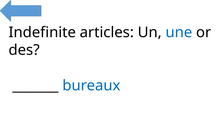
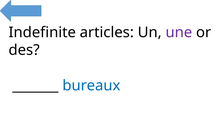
une colour: blue -> purple
